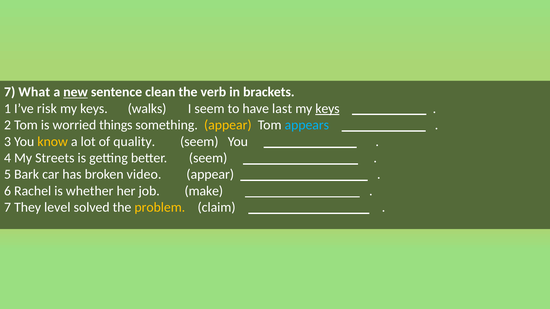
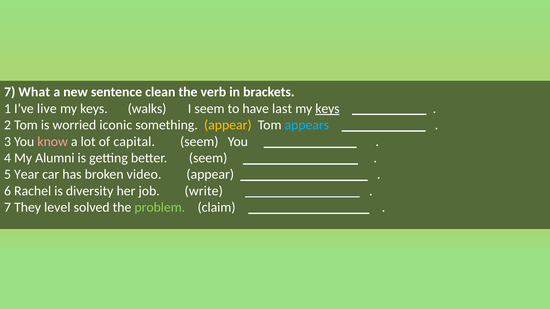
new underline: present -> none
risk: risk -> live
things: things -> iconic
know colour: yellow -> pink
quality: quality -> capital
Streets: Streets -> Alumni
Bark: Bark -> Year
whether: whether -> diversity
make: make -> write
problem colour: yellow -> light green
